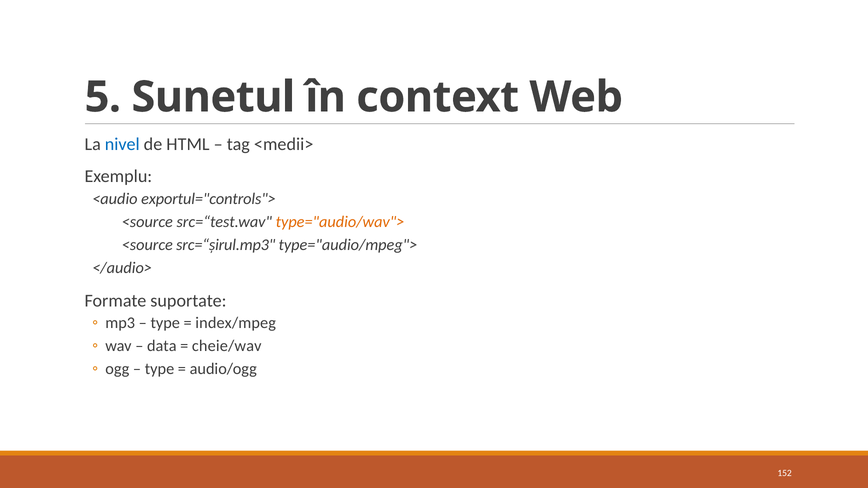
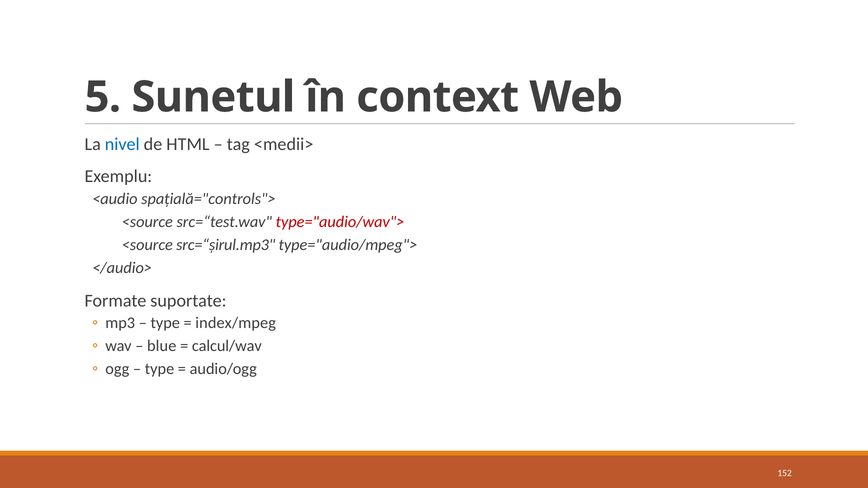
exportul="controls">: exportul="controls"> -> spațială="controls">
type="audio/wav"> colour: orange -> red
data: data -> blue
cheie/wav: cheie/wav -> calcul/wav
